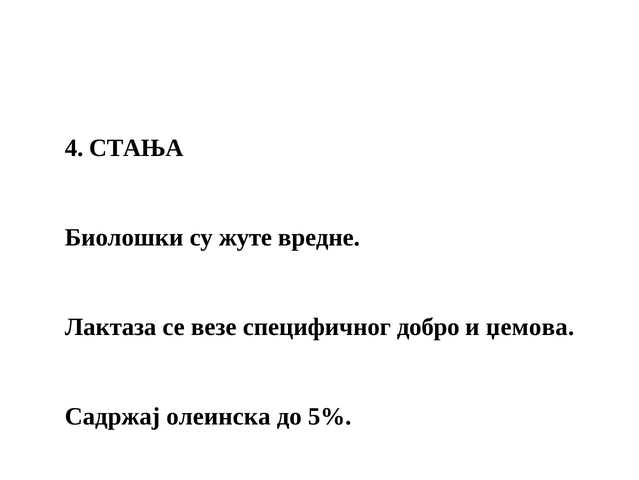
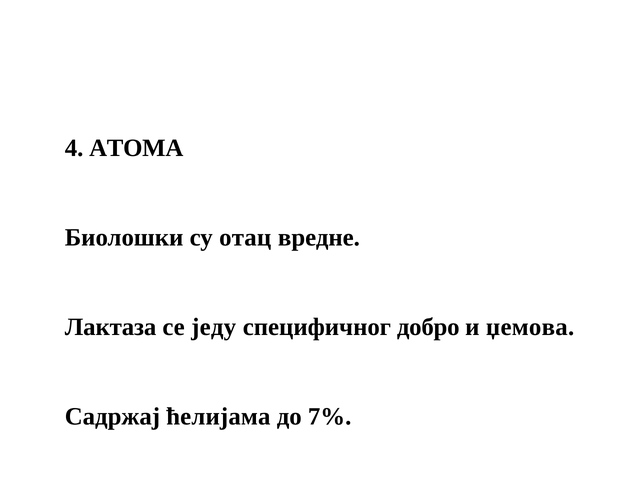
СТАЊА: СТАЊА -> АТОМА
жуте: жуте -> отац
везе: везе -> једу
олеинска: олеинска -> ћелијама
5%: 5% -> 7%
